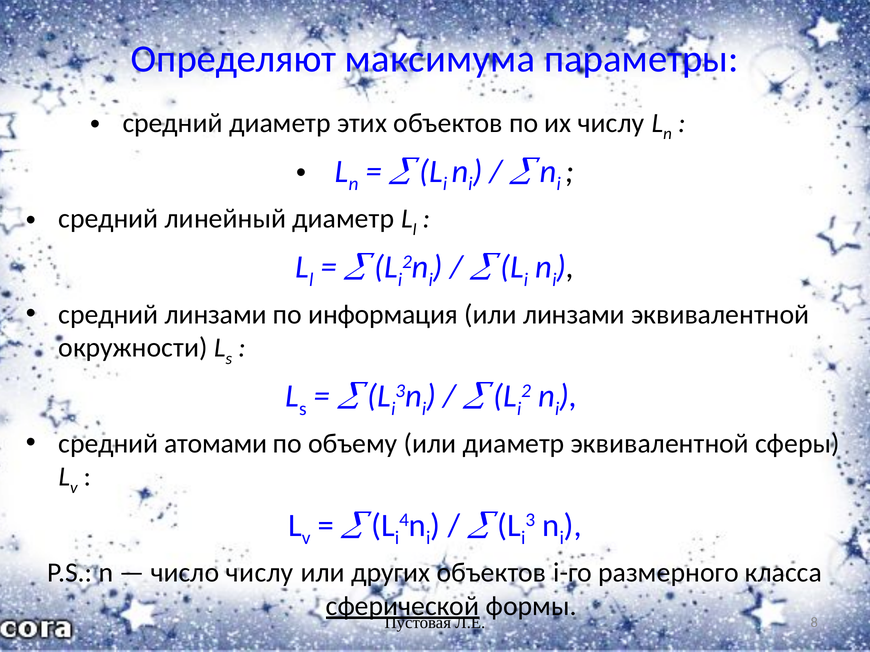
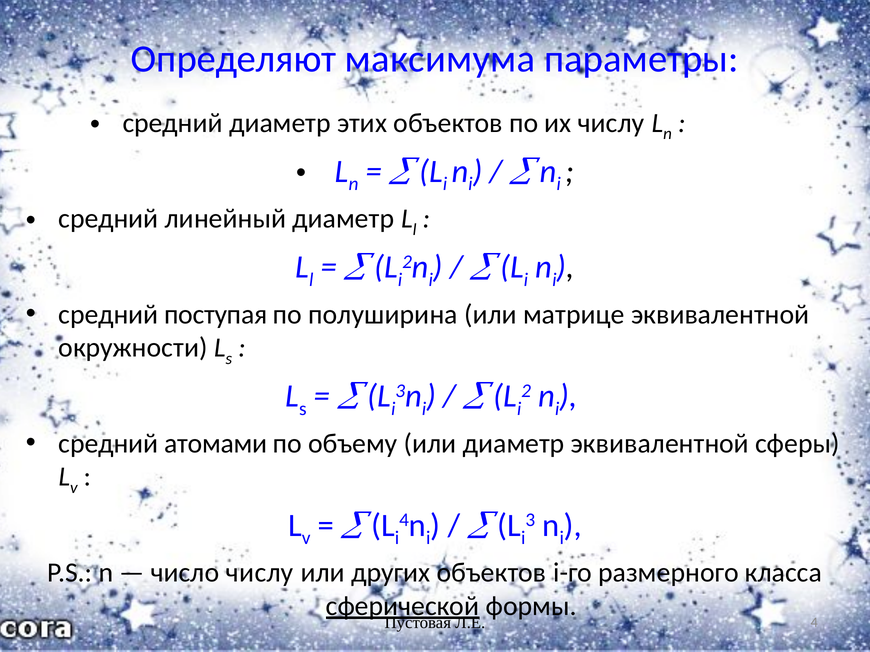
средний линзами: линзами -> поступая
информация: информация -> полуширина
или линзами: линзами -> матрице
8: 8 -> 4
